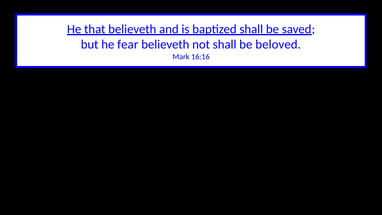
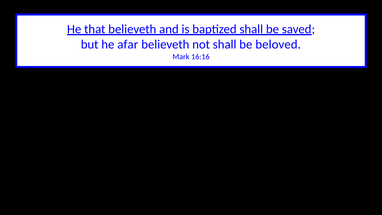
fear: fear -> afar
